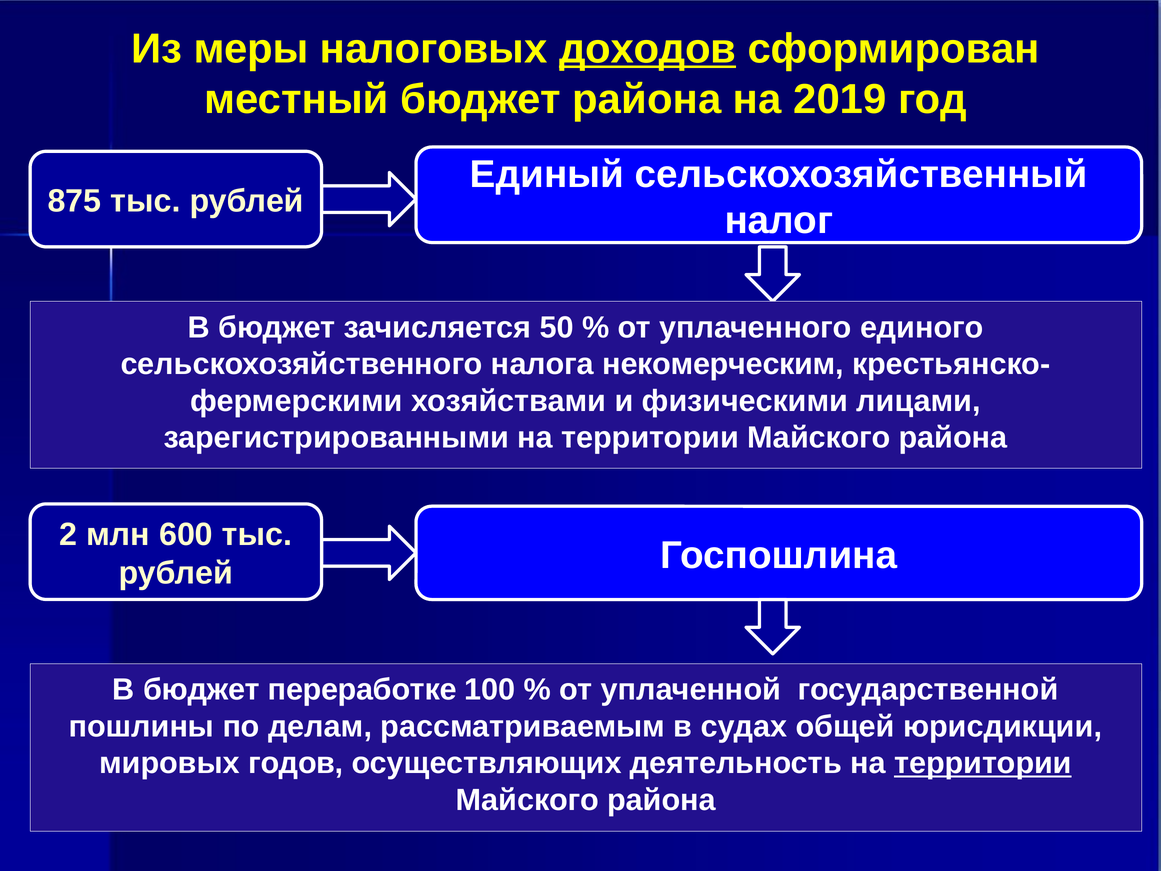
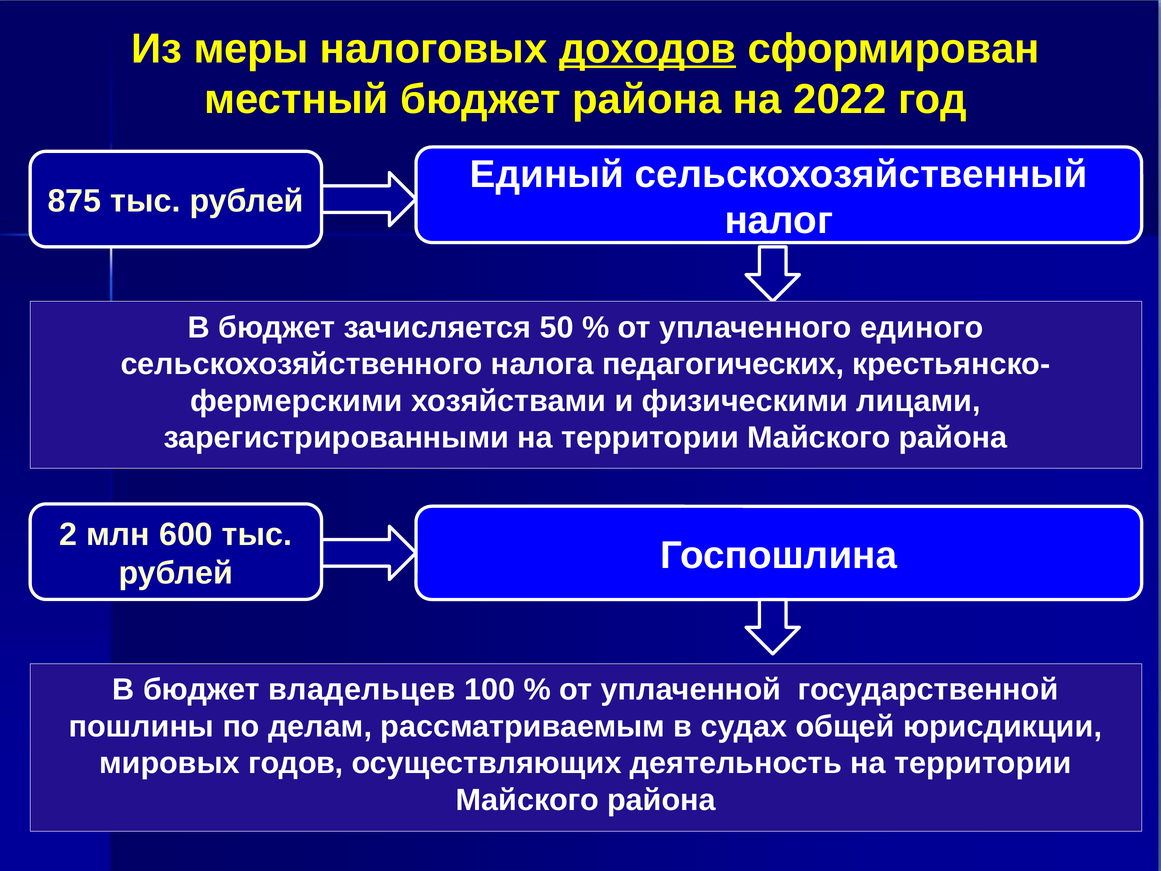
2019: 2019 -> 2022
некомерческим: некомерческим -> педагогических
переработке: переработке -> владельцев
территории at (983, 763) underline: present -> none
